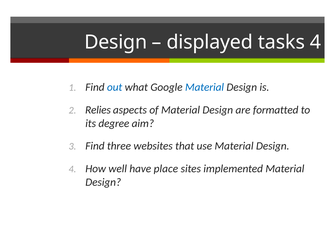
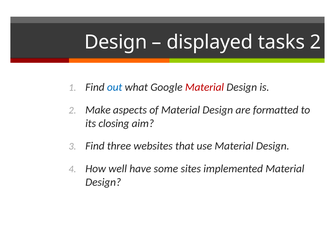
tasks 4: 4 -> 2
Material at (205, 87) colour: blue -> red
Relies: Relies -> Make
degree: degree -> closing
place: place -> some
